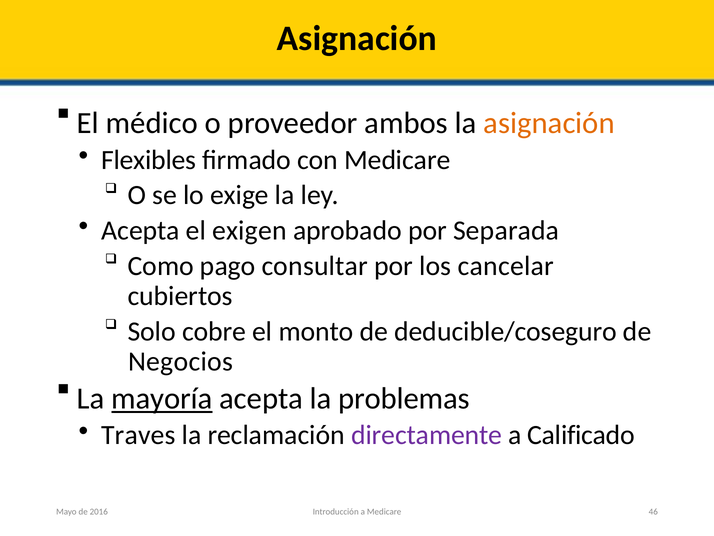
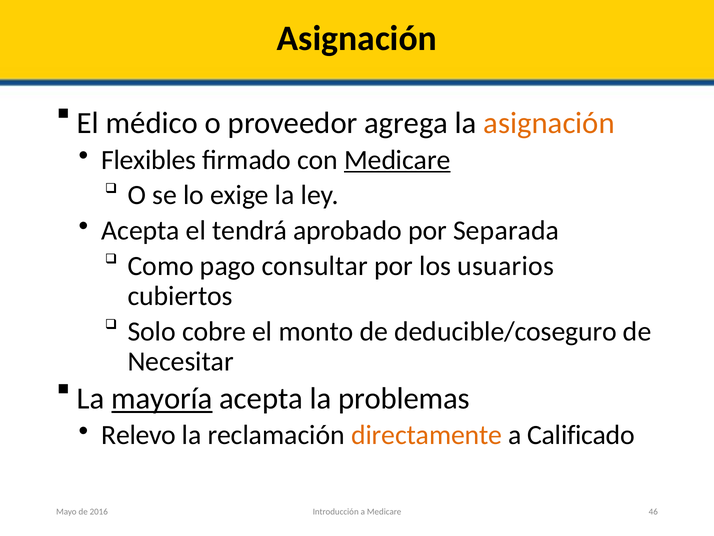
ambos: ambos -> agrega
Medicare at (397, 160) underline: none -> present
exigen: exigen -> tendrá
cancelar: cancelar -> usuarios
Negocios: Negocios -> Necesitar
Traves: Traves -> Relevo
directamente colour: purple -> orange
